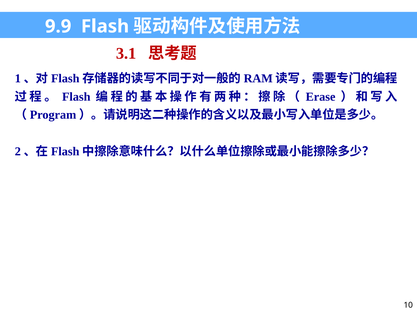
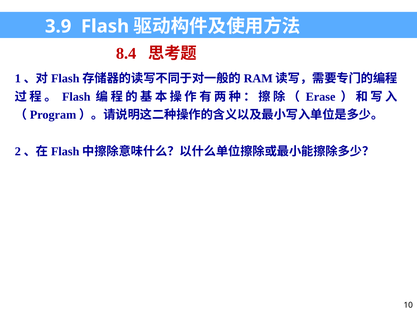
9.9: 9.9 -> 3.9
3.1: 3.1 -> 8.4
